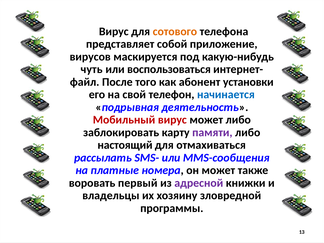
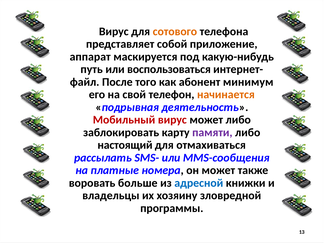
вирусов: вирусов -> аппарат
чуть: чуть -> путь
установки: установки -> минимум
начинается colour: blue -> orange
первый: первый -> больше
адресной colour: purple -> blue
